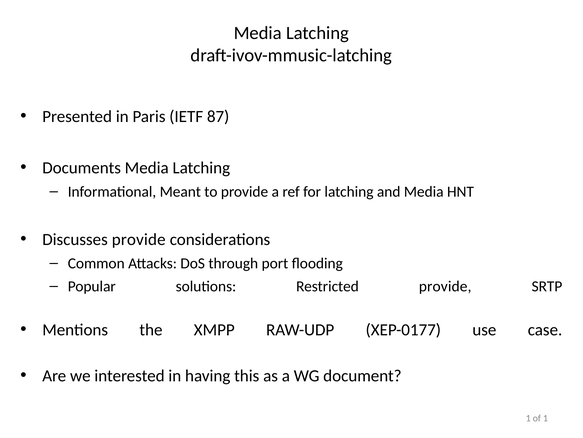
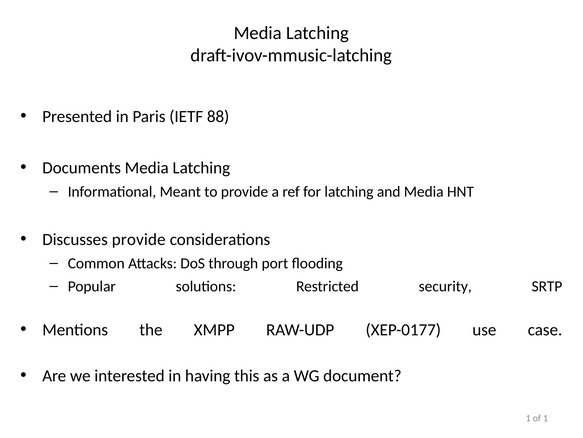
87: 87 -> 88
Restricted provide: provide -> security
